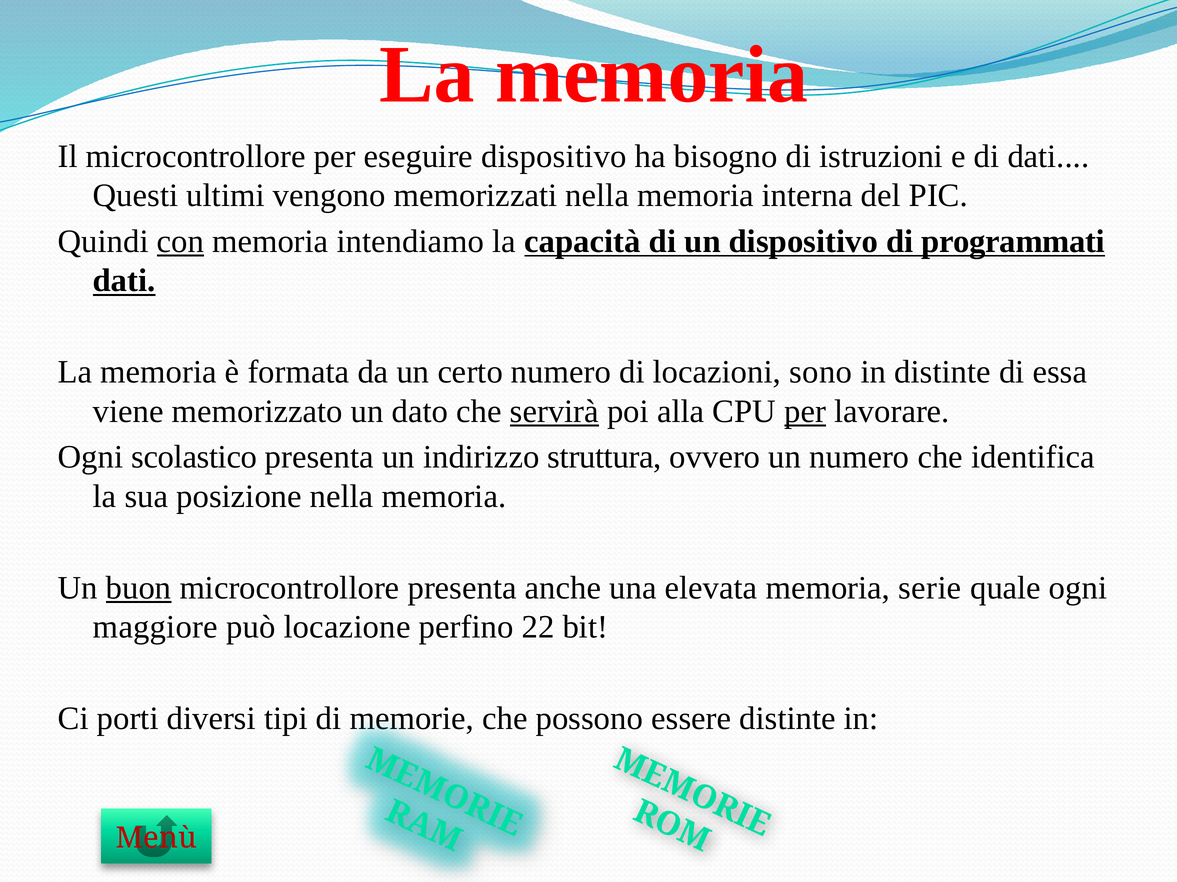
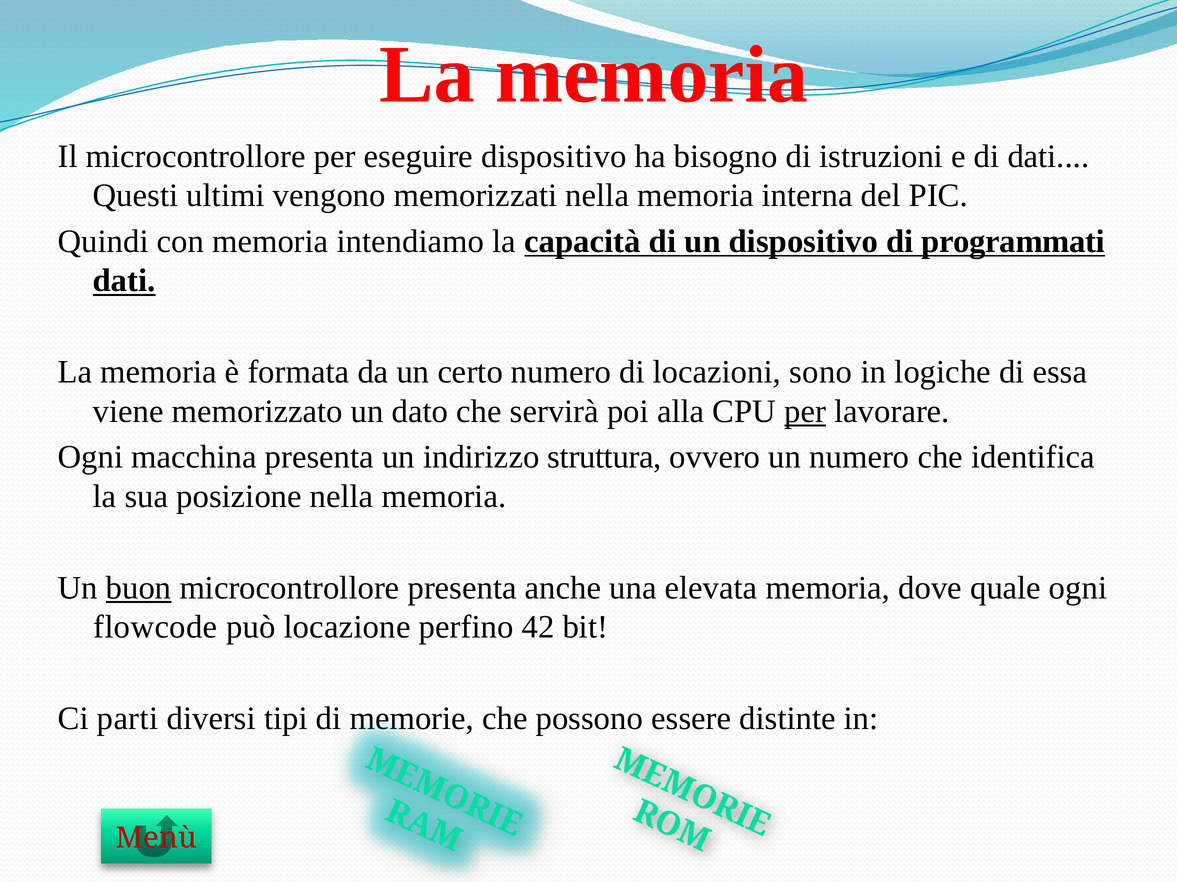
con underline: present -> none
in distinte: distinte -> logiche
servirà underline: present -> none
scolastico: scolastico -> macchina
serie: serie -> dove
maggiore: maggiore -> flowcode
22: 22 -> 42
porti: porti -> parti
